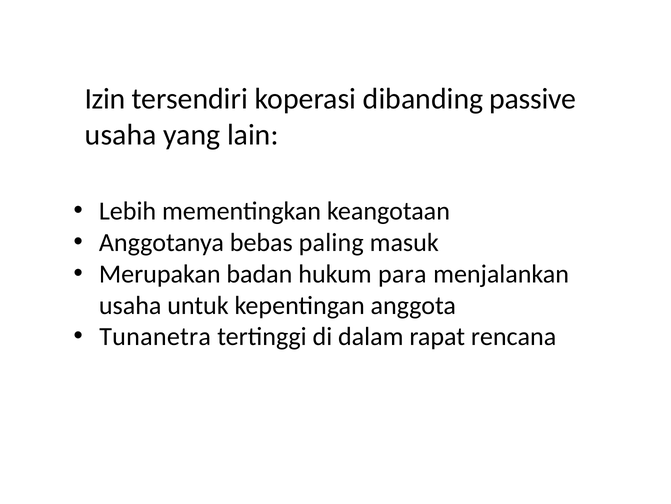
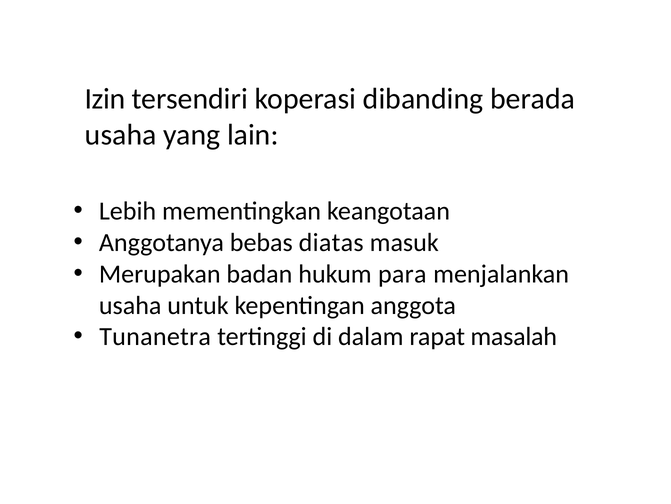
passive: passive -> berada
paling: paling -> diatas
rencana: rencana -> masalah
